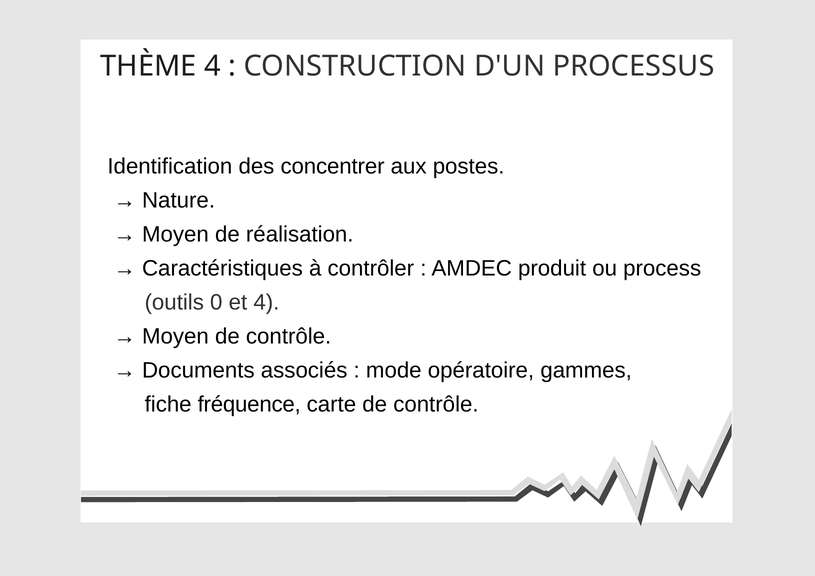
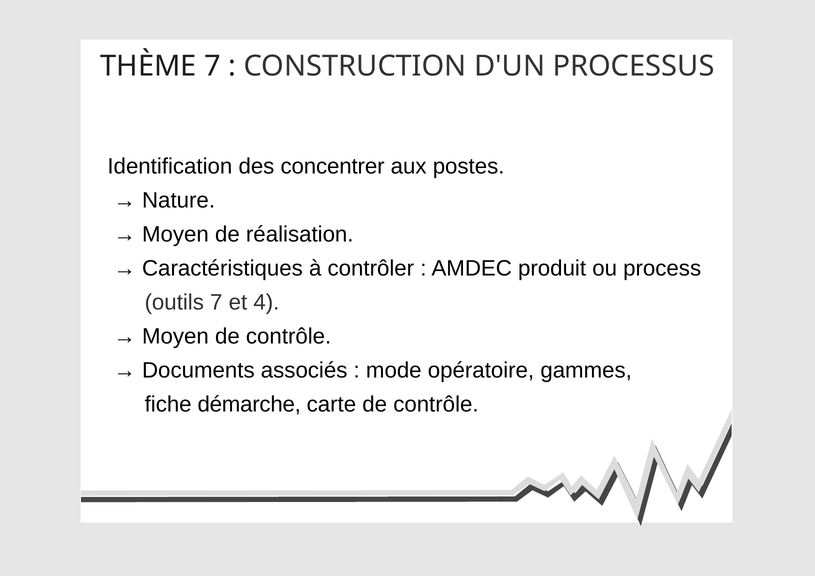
THÈME 4: 4 -> 7
outils 0: 0 -> 7
fréquence: fréquence -> démarche
